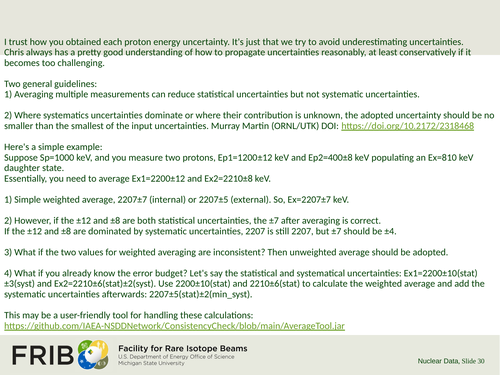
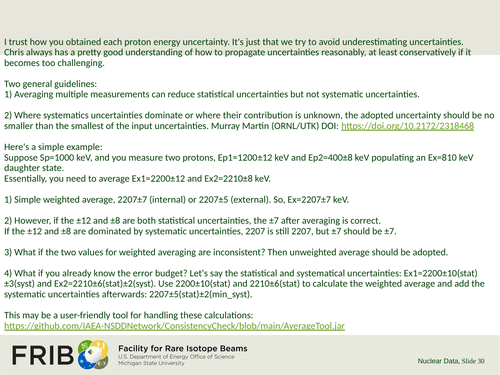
be ±4: ±4 -> ±7
